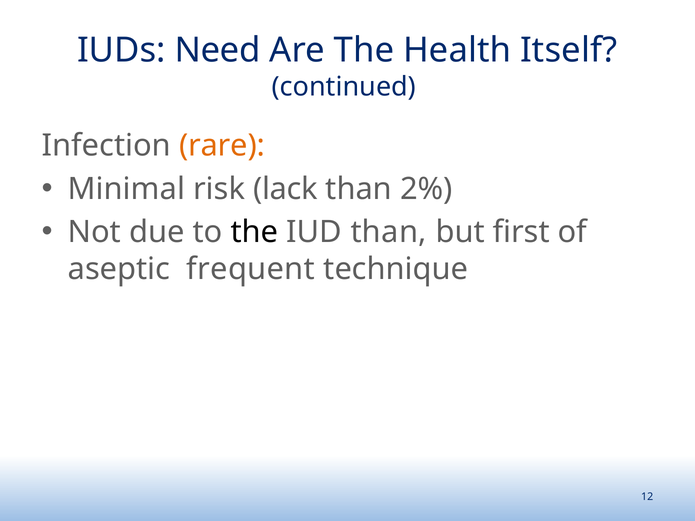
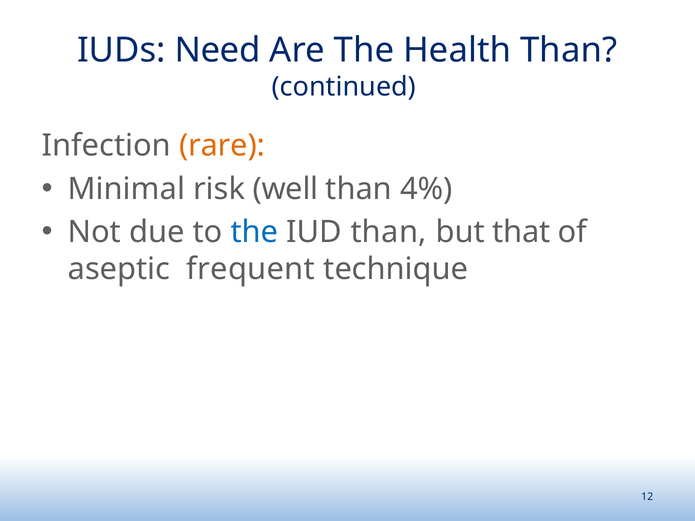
Health Itself: Itself -> Than
lack: lack -> well
2%: 2% -> 4%
the at (254, 232) colour: black -> blue
first: first -> that
